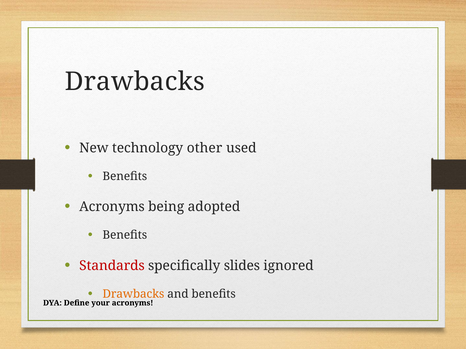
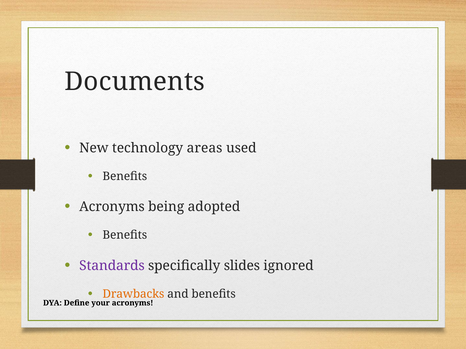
Drawbacks at (135, 82): Drawbacks -> Documents
other: other -> areas
Standards colour: red -> purple
